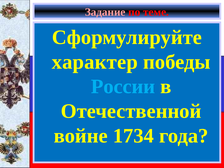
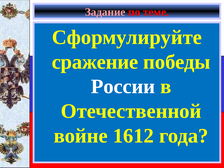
характер: характер -> сражение
России colour: light blue -> white
1734: 1734 -> 1612
